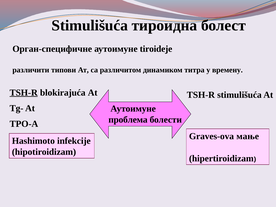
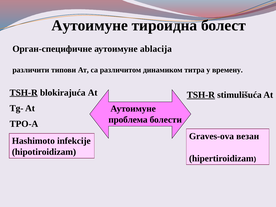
Stimulišuća at (90, 25): Stimulišuća -> Аутоимуне
tiroideje: tiroideje -> ablacija
TSH-R at (201, 95) underline: none -> present
мање: мање -> везан
